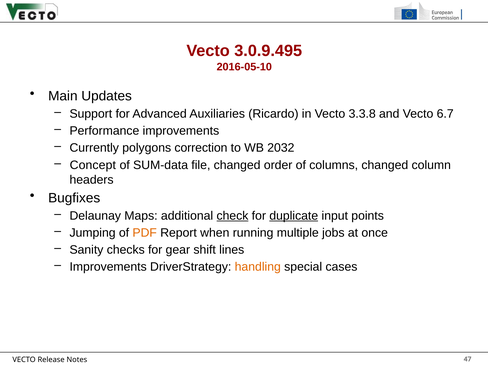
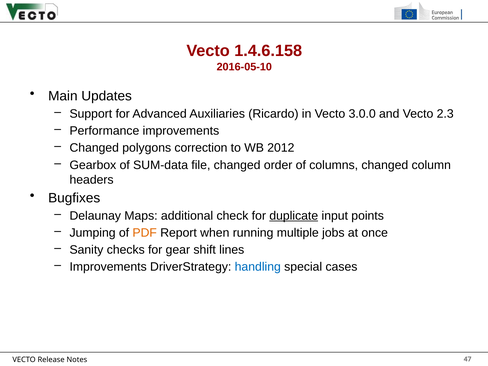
3.0.9.495: 3.0.9.495 -> 1.4.6.158
3.3.8: 3.3.8 -> 3.0.0
6.7: 6.7 -> 2.3
Currently at (94, 148): Currently -> Changed
2032: 2032 -> 2012
Concept: Concept -> Gearbox
check underline: present -> none
handling colour: orange -> blue
